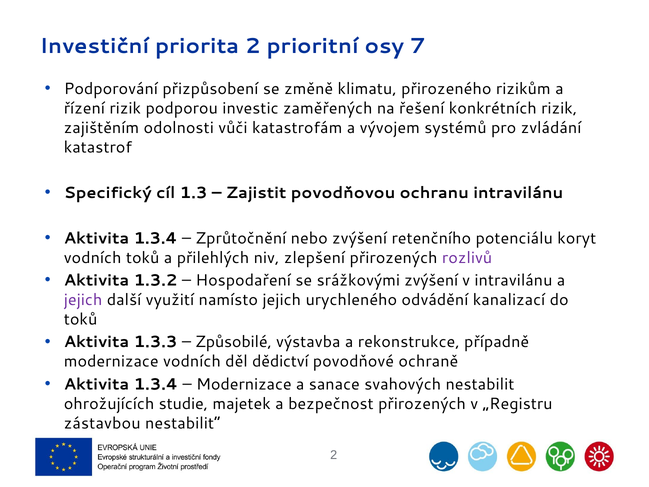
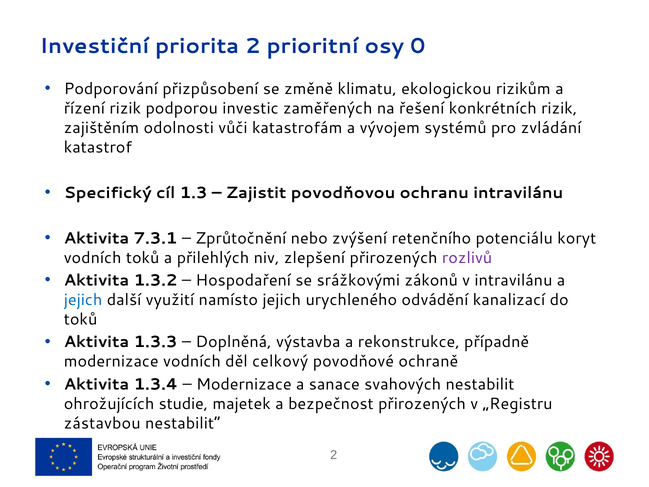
7: 7 -> 0
přirozeného: přirozeného -> ekologickou
1.3.4 at (156, 238): 1.3.4 -> 7.3.1
srážkovými zvýšení: zvýšení -> zákonů
jejich at (83, 300) colour: purple -> blue
Způsobilé: Způsobilé -> Doplněná
dědictví: dědictví -> celkový
